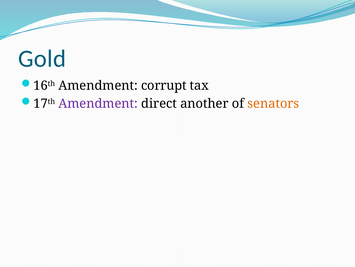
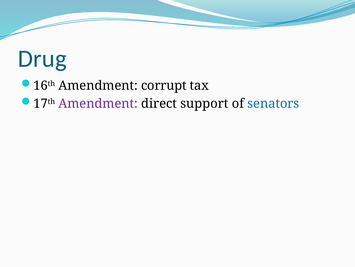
Gold: Gold -> Drug
another: another -> support
senators colour: orange -> blue
